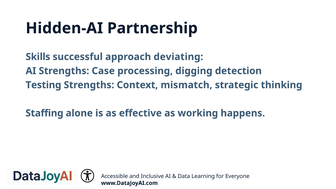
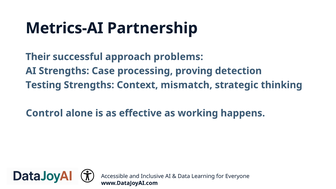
Hidden-AI: Hidden-AI -> Metrics-AI
Skills: Skills -> Their
deviating: deviating -> problems
digging: digging -> proving
Staffing: Staffing -> Control
